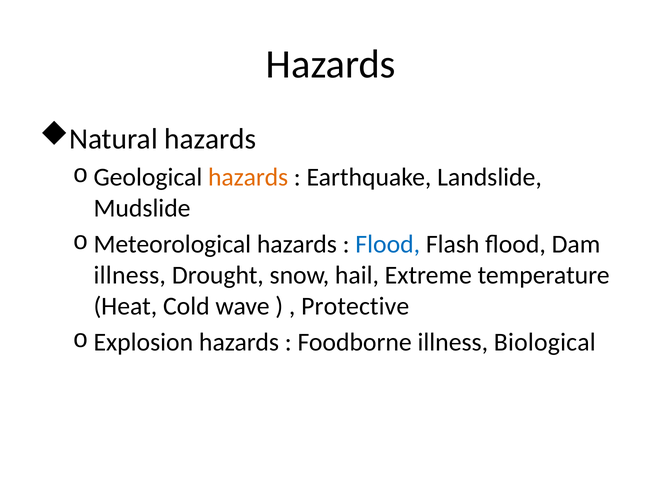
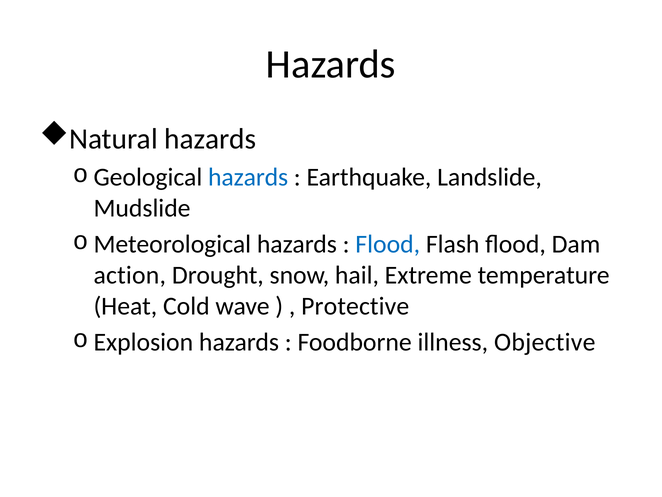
hazards at (248, 177) colour: orange -> blue
illness at (130, 275): illness -> action
Biological: Biological -> Objective
